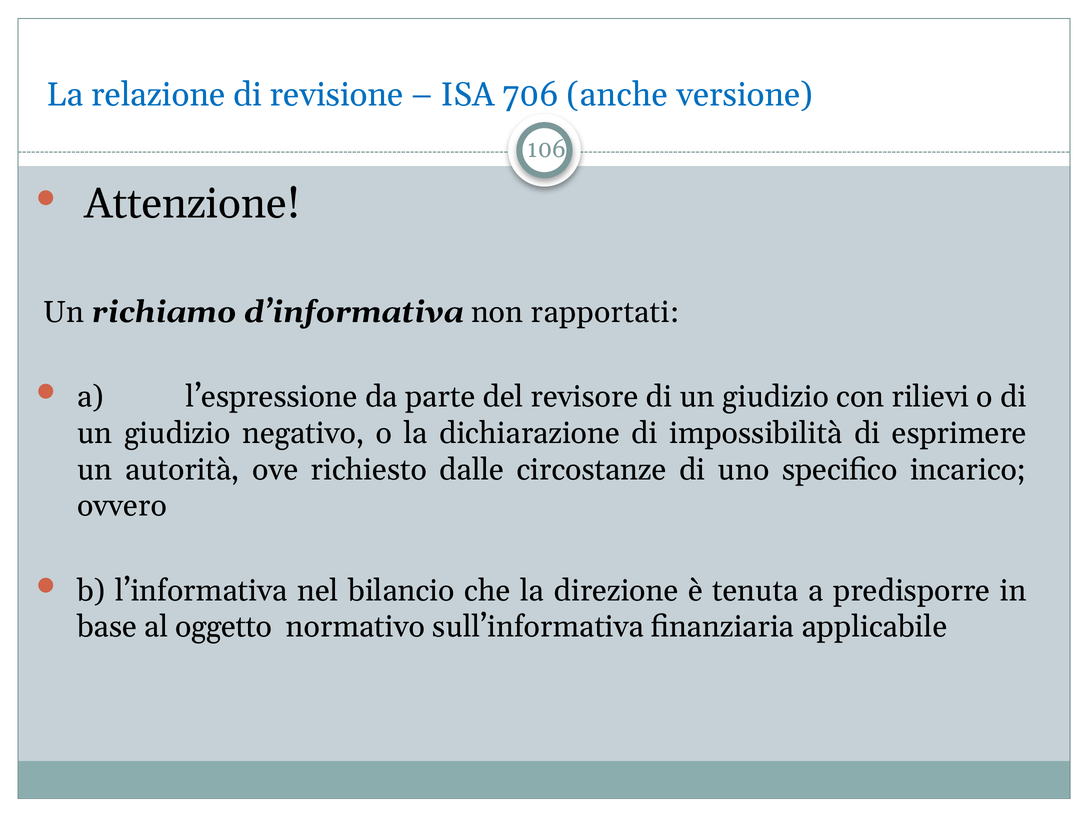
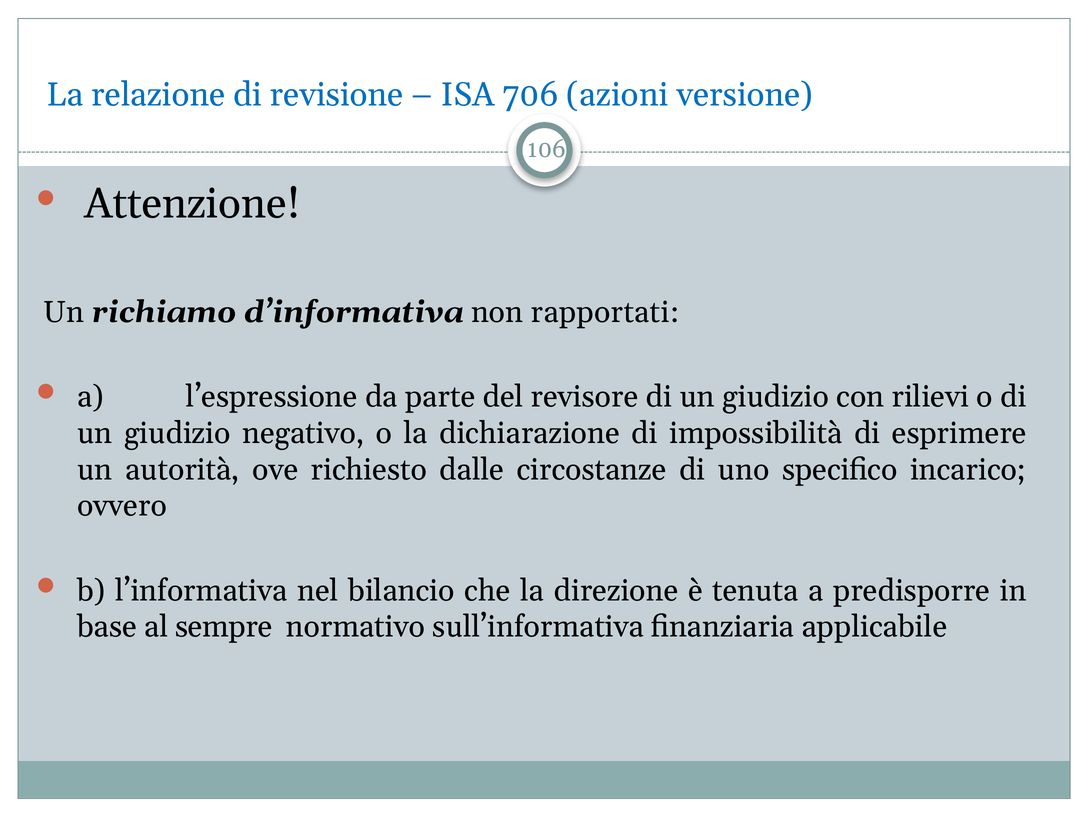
anche: anche -> azioni
oggetto: oggetto -> sempre
